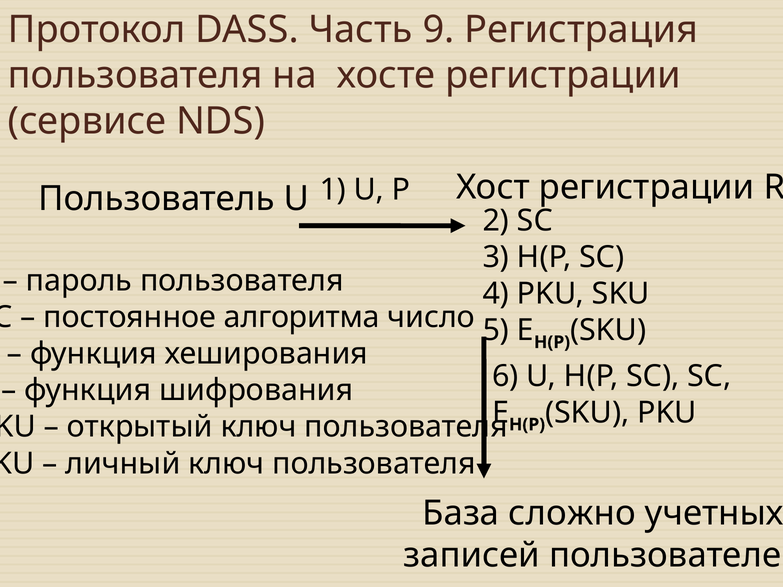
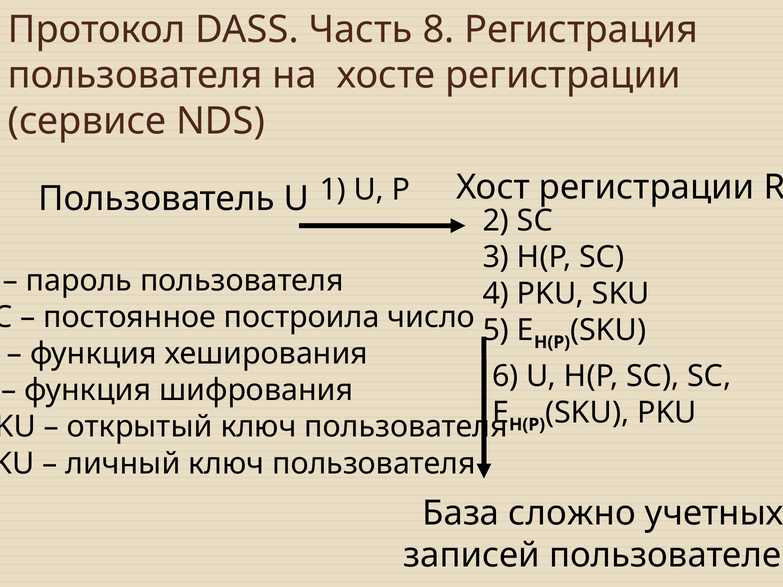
9: 9 -> 8
алгоритма: алгоритма -> построила
